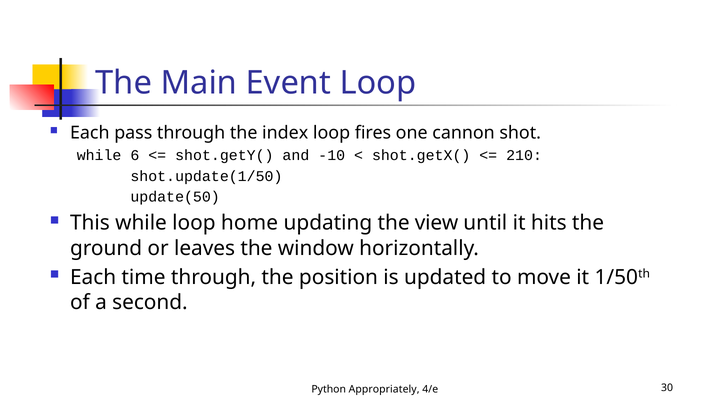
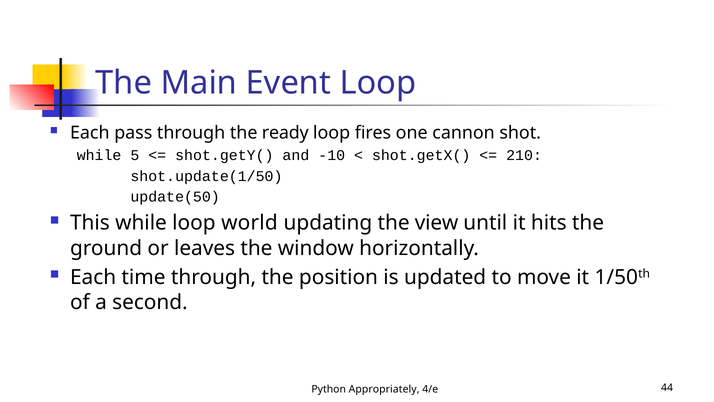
index: index -> ready
6: 6 -> 5
home: home -> world
30: 30 -> 44
